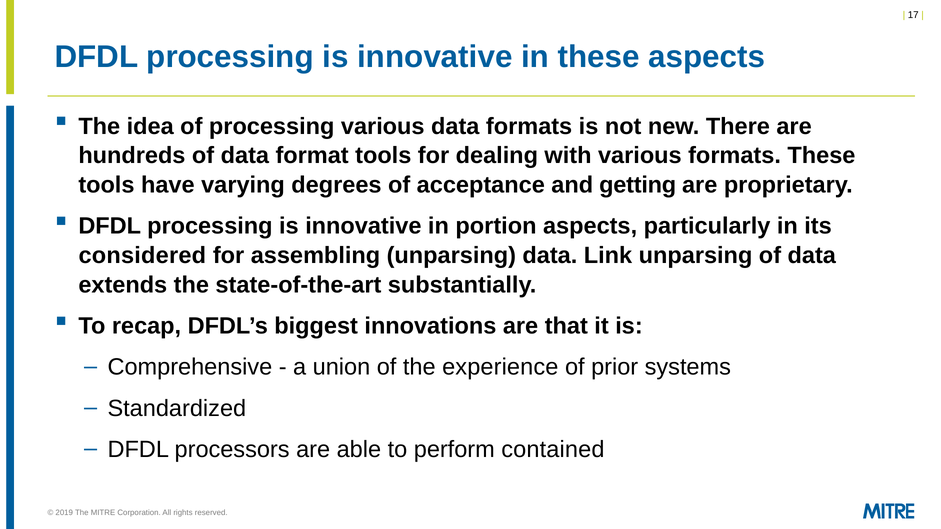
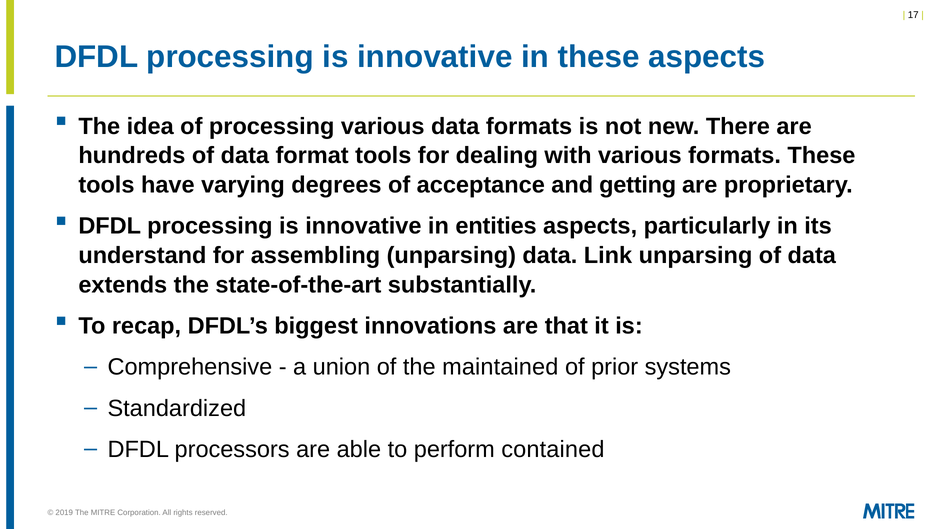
portion: portion -> entities
considered: considered -> understand
experience: experience -> maintained
